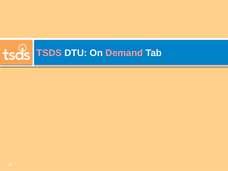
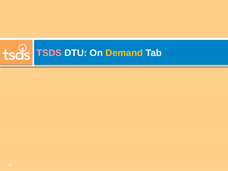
Demand colour: pink -> yellow
